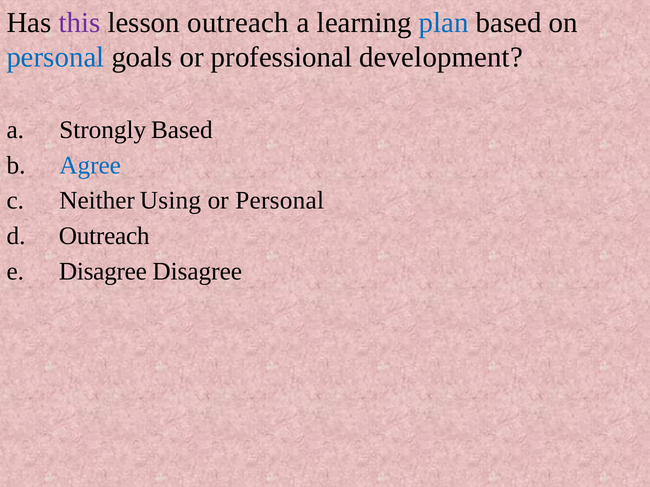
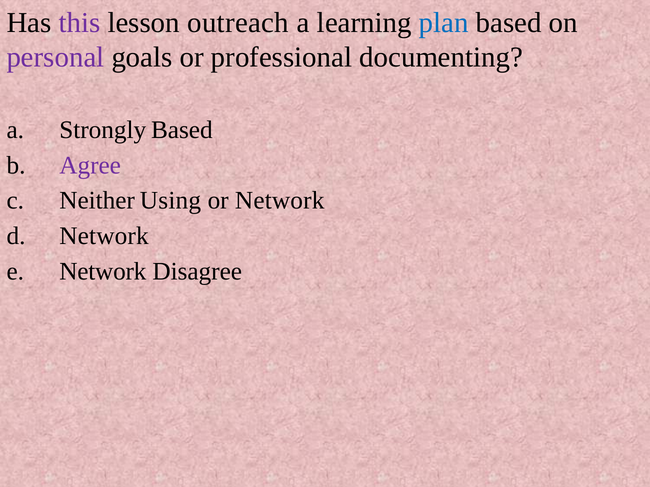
personal at (55, 57) colour: blue -> purple
development: development -> documenting
Agree colour: blue -> purple
or Personal: Personal -> Network
Outreach at (104, 236): Outreach -> Network
Disagree at (103, 272): Disagree -> Network
